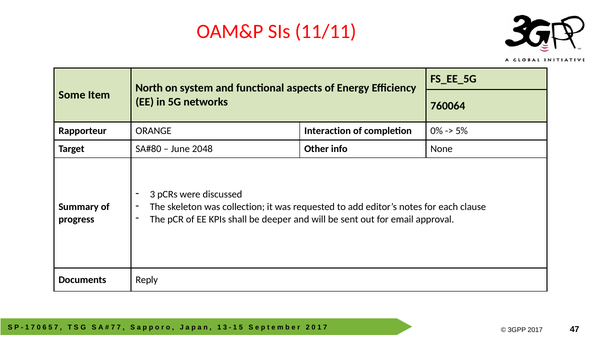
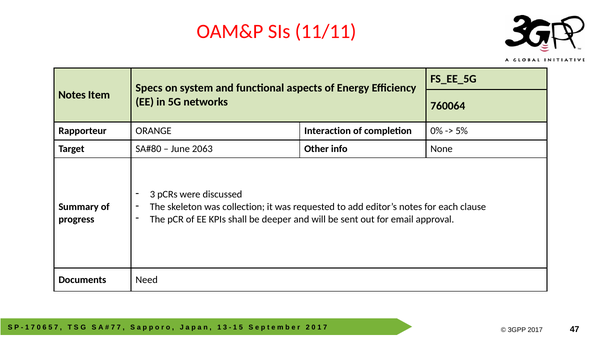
North: North -> Specs
Some at (72, 95): Some -> Notes
2048: 2048 -> 2063
Reply: Reply -> Need
